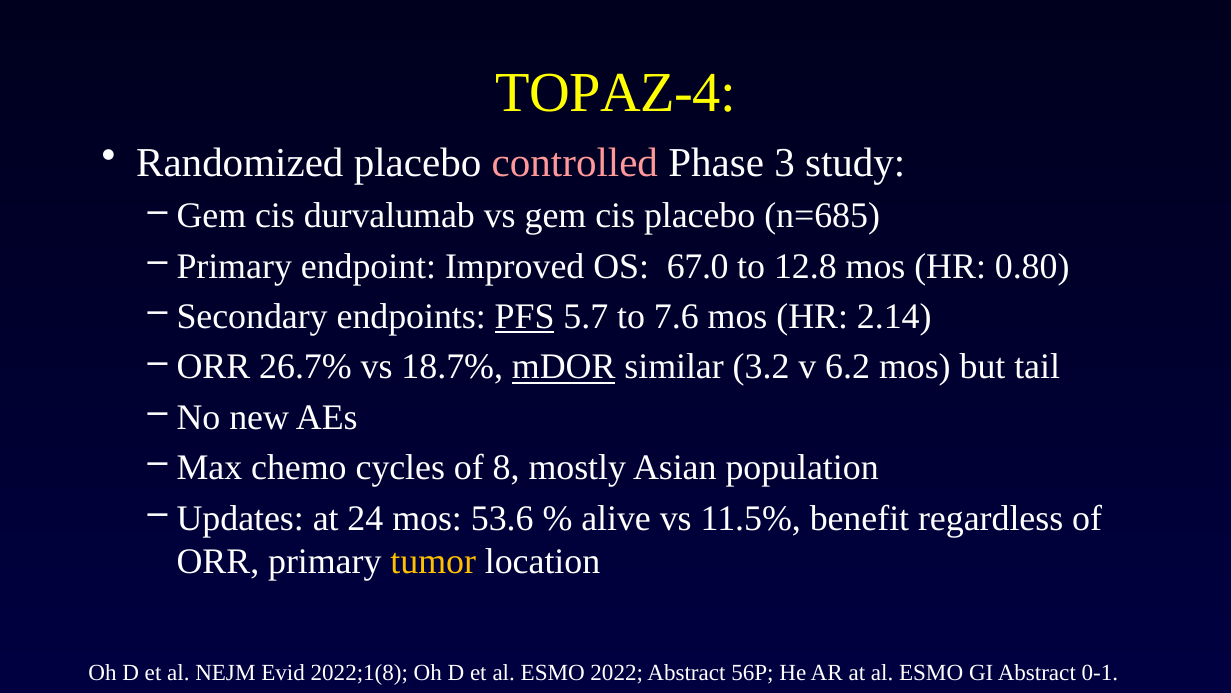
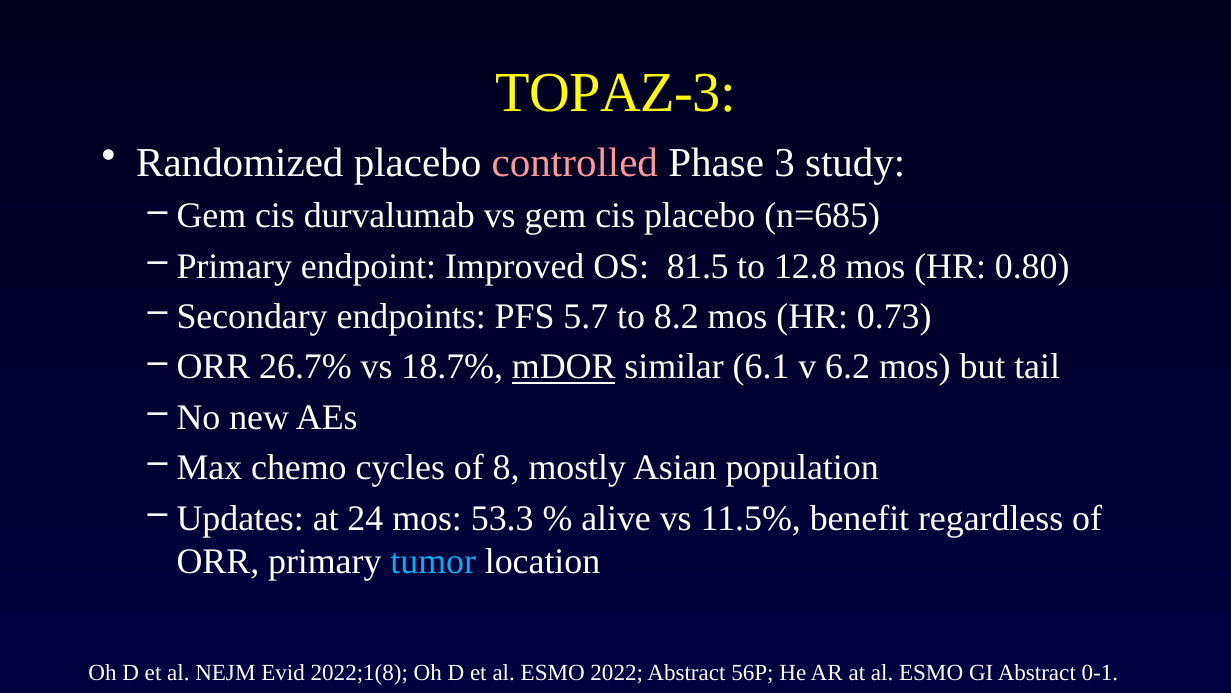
TOPAZ-4: TOPAZ-4 -> TOPAZ-3
67.0: 67.0 -> 81.5
PFS underline: present -> none
7.6: 7.6 -> 8.2
2.14: 2.14 -> 0.73
3.2: 3.2 -> 6.1
53.6: 53.6 -> 53.3
tumor colour: yellow -> light blue
